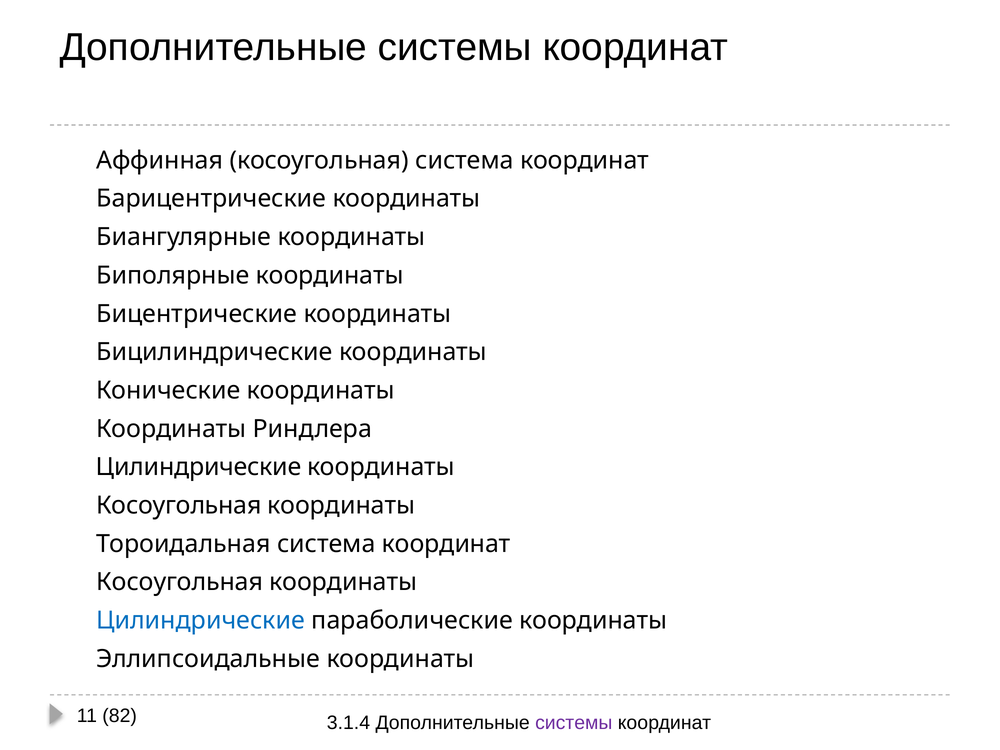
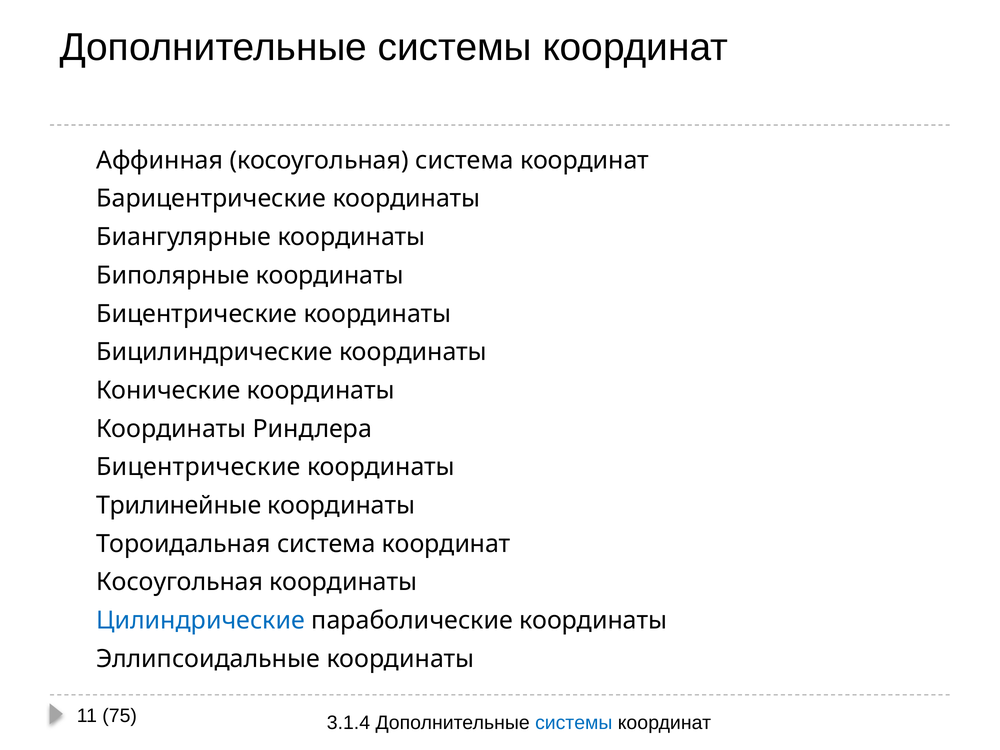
Цилиндрические at (199, 467): Цилиндрические -> Бицентрические
Косоугольная at (179, 505): Косоугольная -> Трилинейные
82: 82 -> 75
системы at (574, 723) colour: purple -> blue
